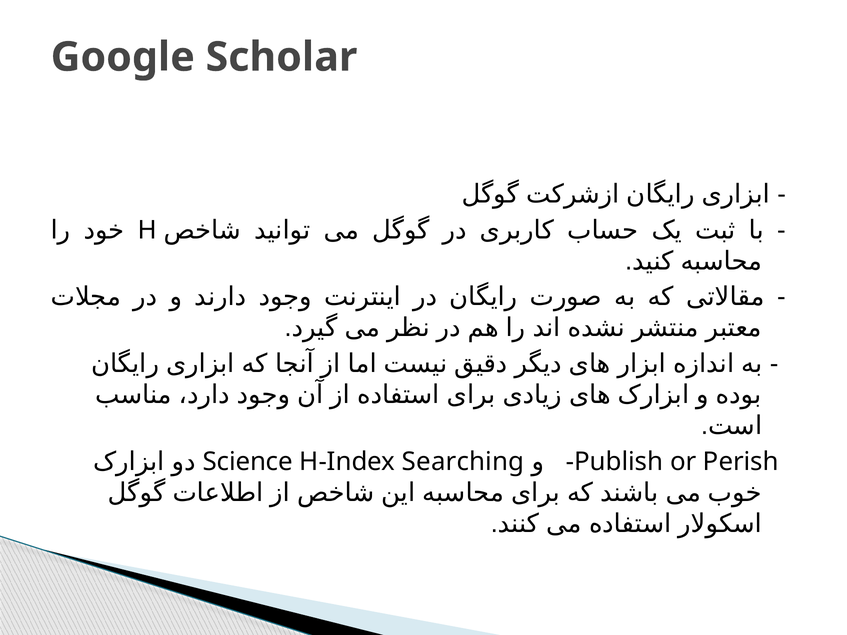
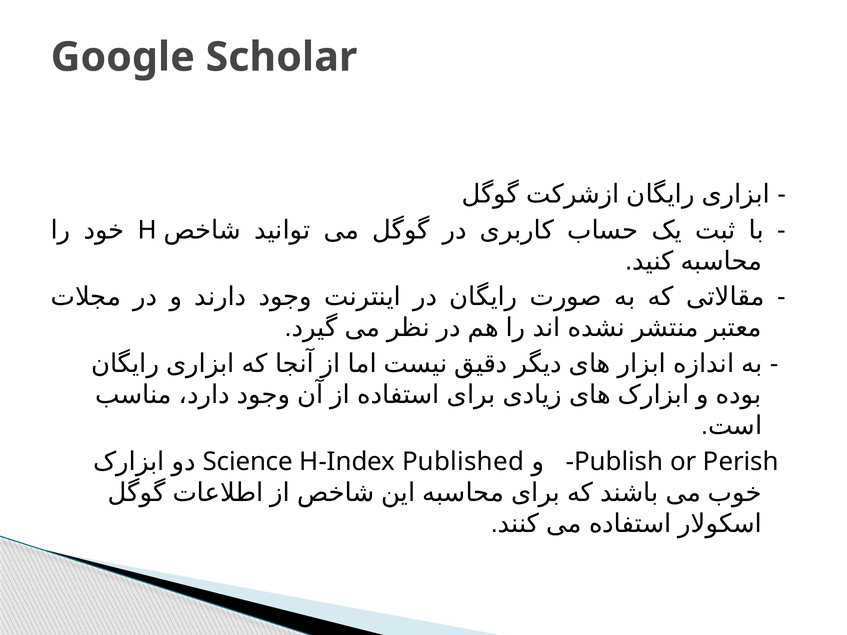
Searching: Searching -> Published
